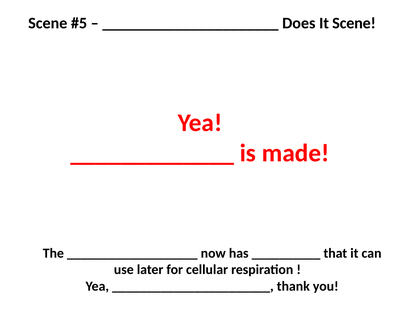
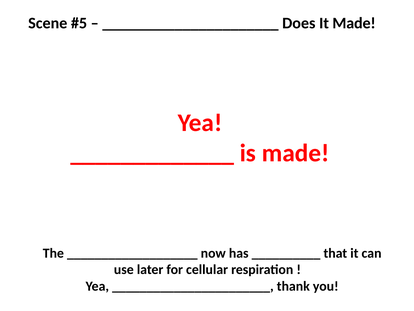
It Scene: Scene -> Made
